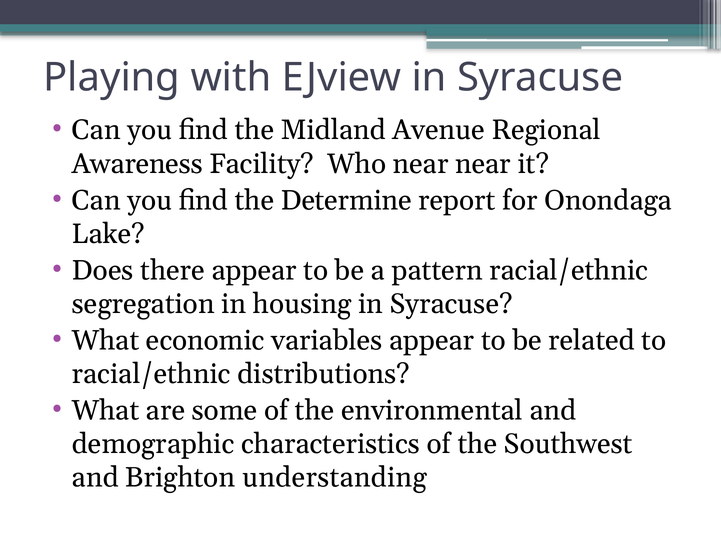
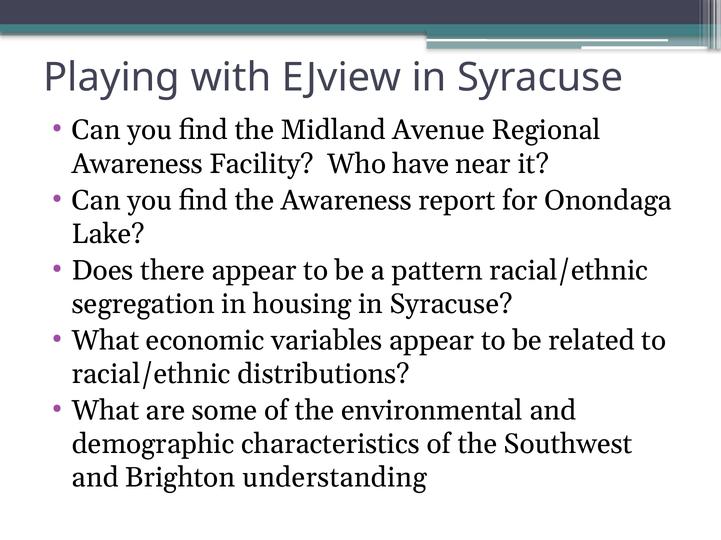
Who near: near -> have
the Determine: Determine -> Awareness
